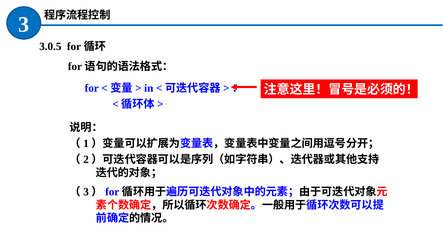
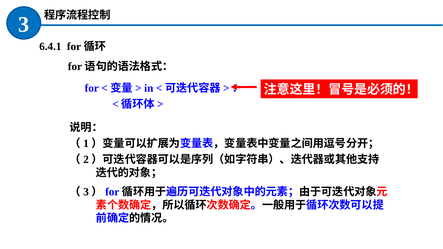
3.0.5: 3.0.5 -> 6.4.1
